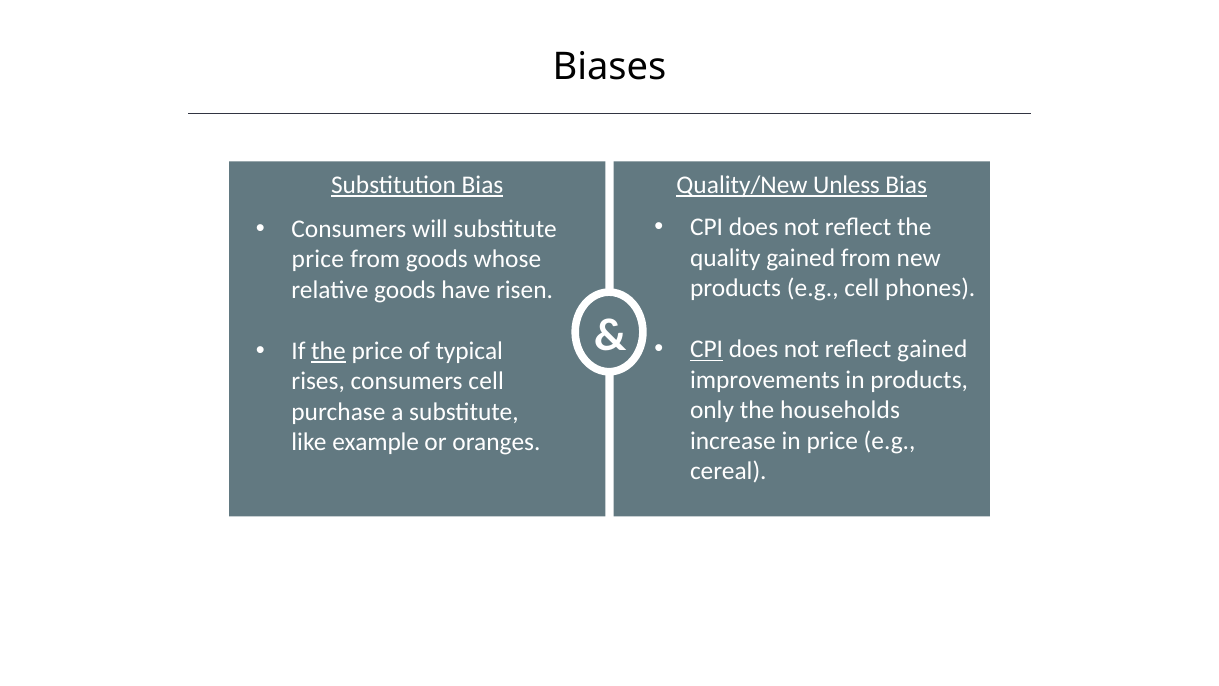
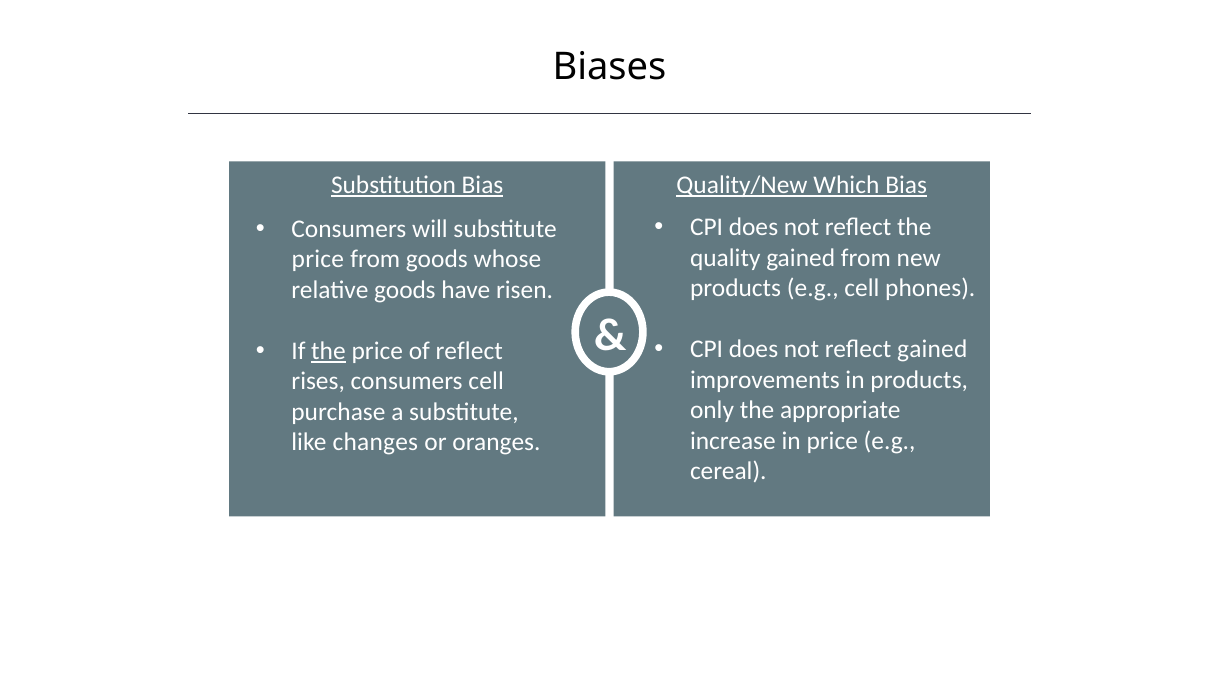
Unless: Unless -> Which
CPI at (707, 349) underline: present -> none
of typical: typical -> reflect
households: households -> appropriate
example: example -> changes
